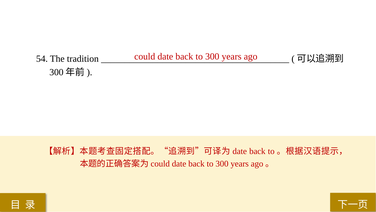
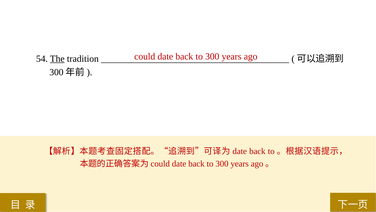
The underline: none -> present
